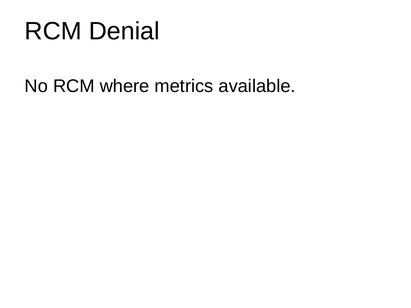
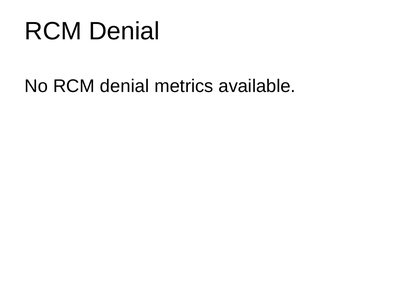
No RCM where: where -> denial
